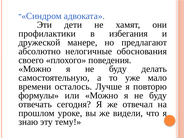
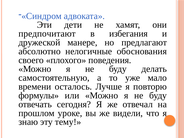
профилактики: профилактики -> предпочитают
